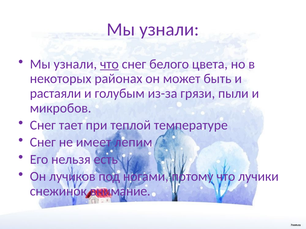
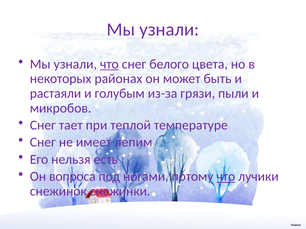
лучиков: лучиков -> вопроса
что at (226, 177) underline: none -> present
внимание: внимание -> снежинки
